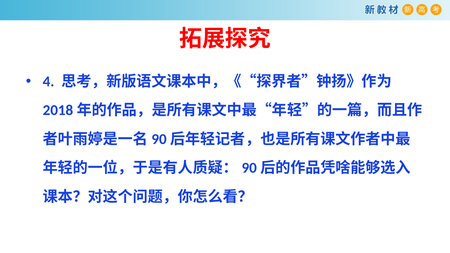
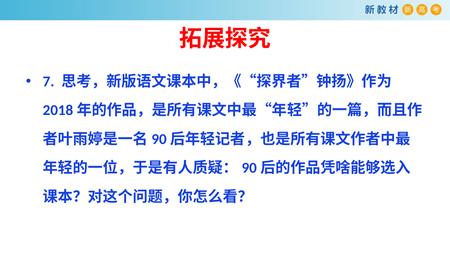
4: 4 -> 7
